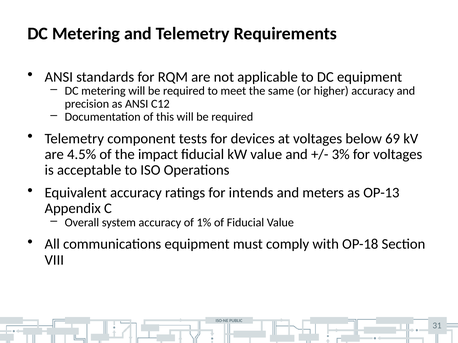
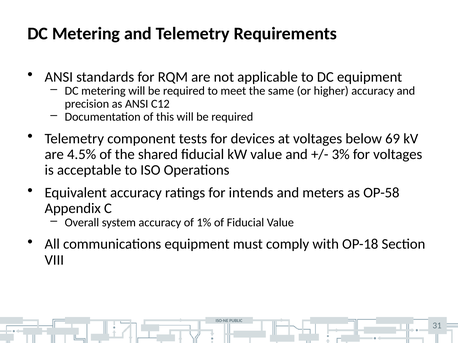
impact: impact -> shared
OP-13: OP-13 -> OP-58
